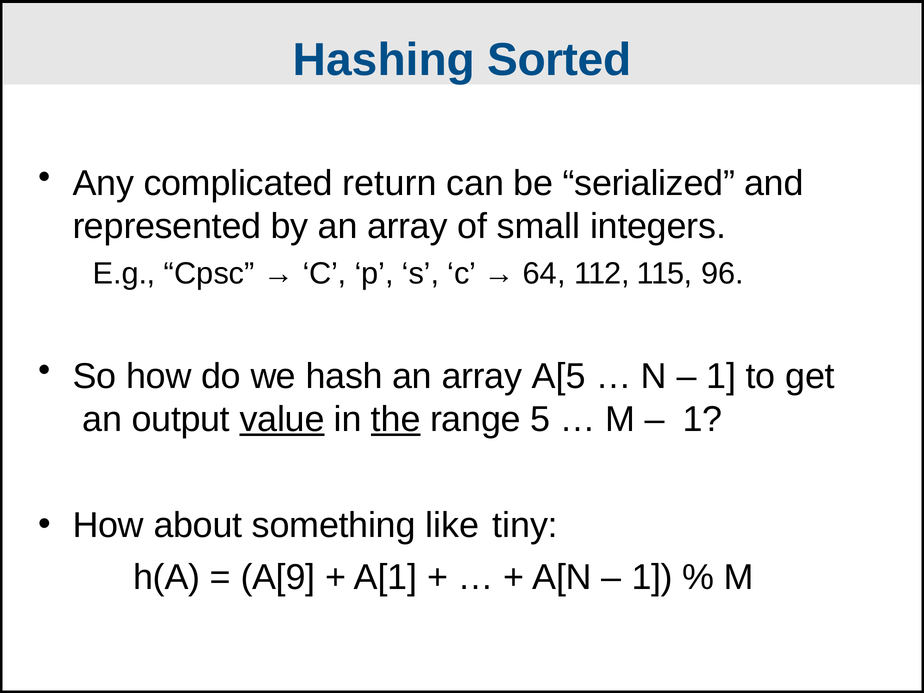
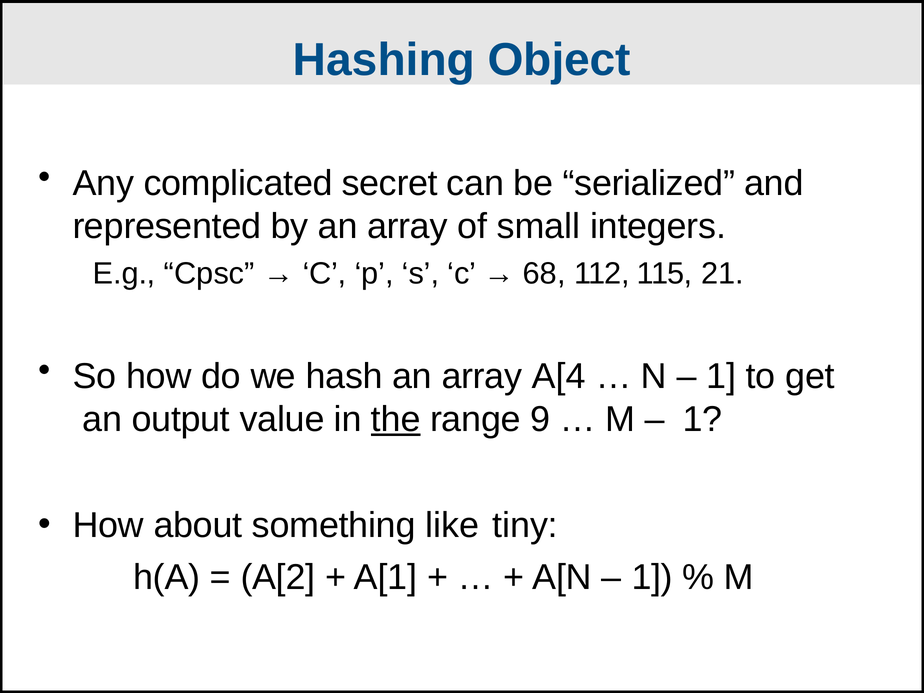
Sorted: Sorted -> Object
return: return -> secret
64: 64 -> 68
96: 96 -> 21
A[5: A[5 -> A[4
value underline: present -> none
5: 5 -> 9
A[9: A[9 -> A[2
